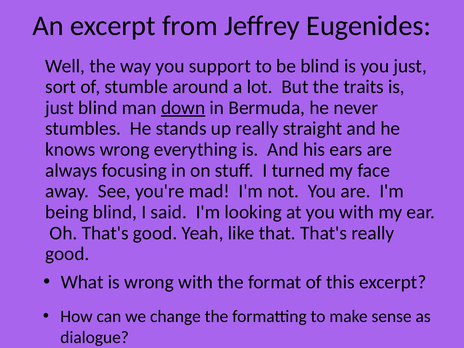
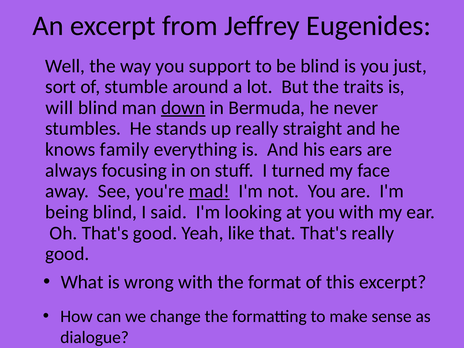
just at (60, 108): just -> will
knows wrong: wrong -> family
mad underline: none -> present
